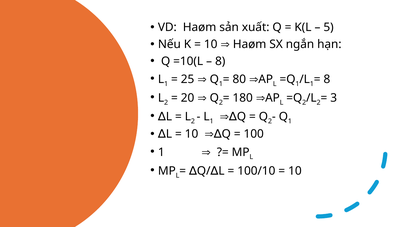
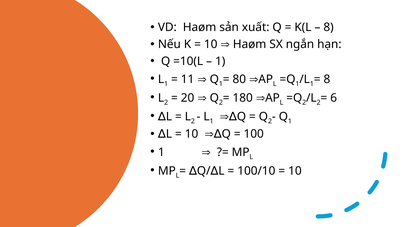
5 at (329, 27): 5 -> 8
8 at (220, 61): 8 -> 1
25: 25 -> 11
3: 3 -> 6
